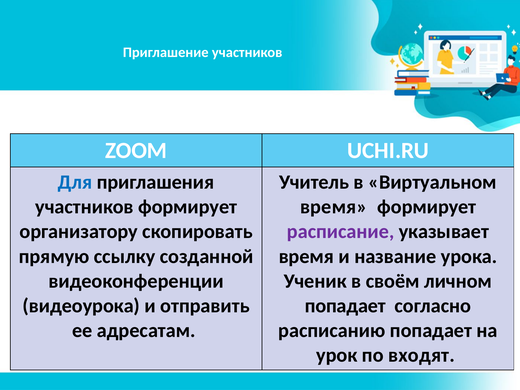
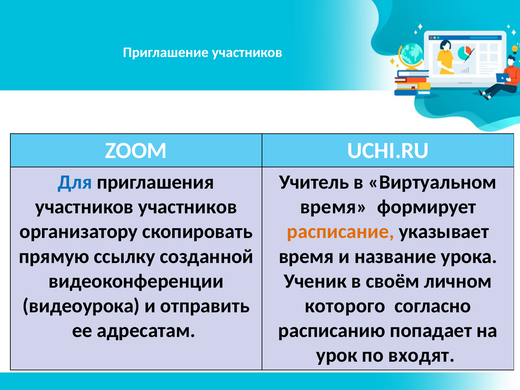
участников формирует: формирует -> участников
расписание colour: purple -> orange
попадает at (345, 306): попадает -> которого
